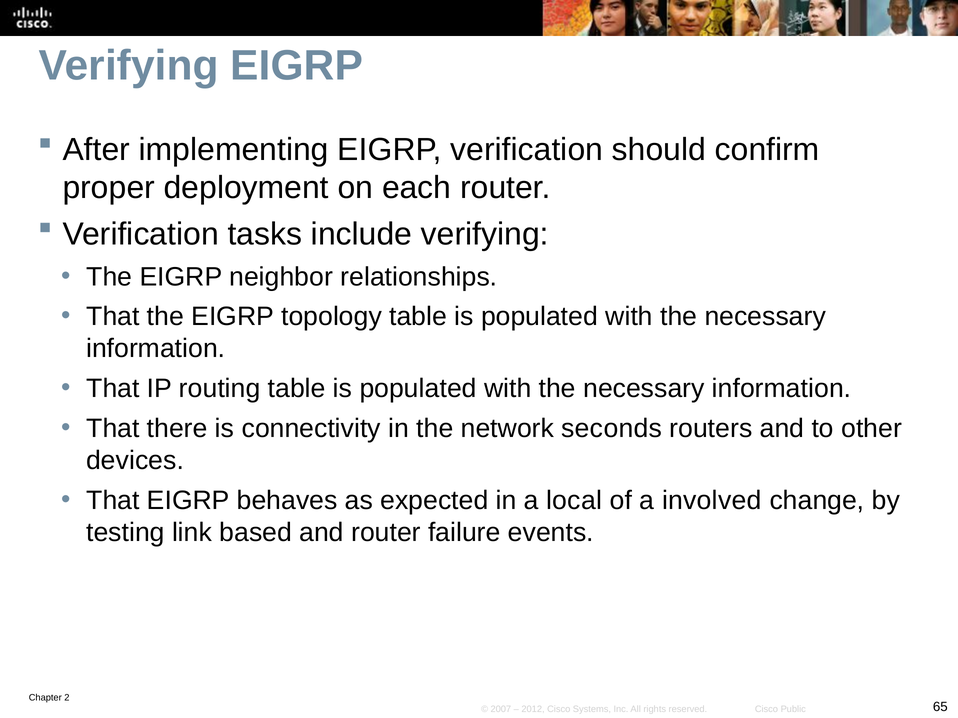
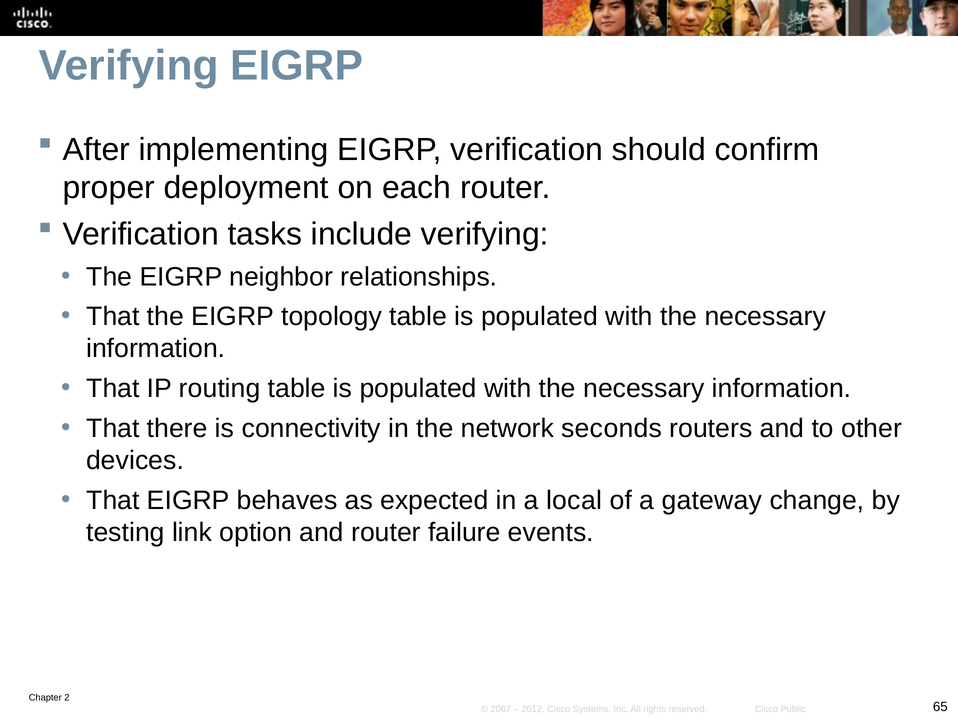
involved: involved -> gateway
based: based -> option
